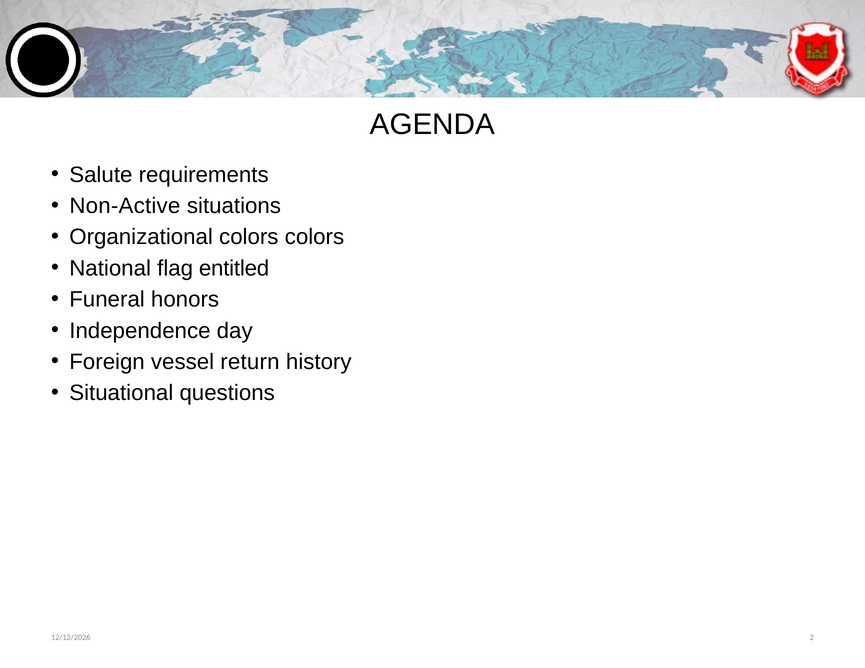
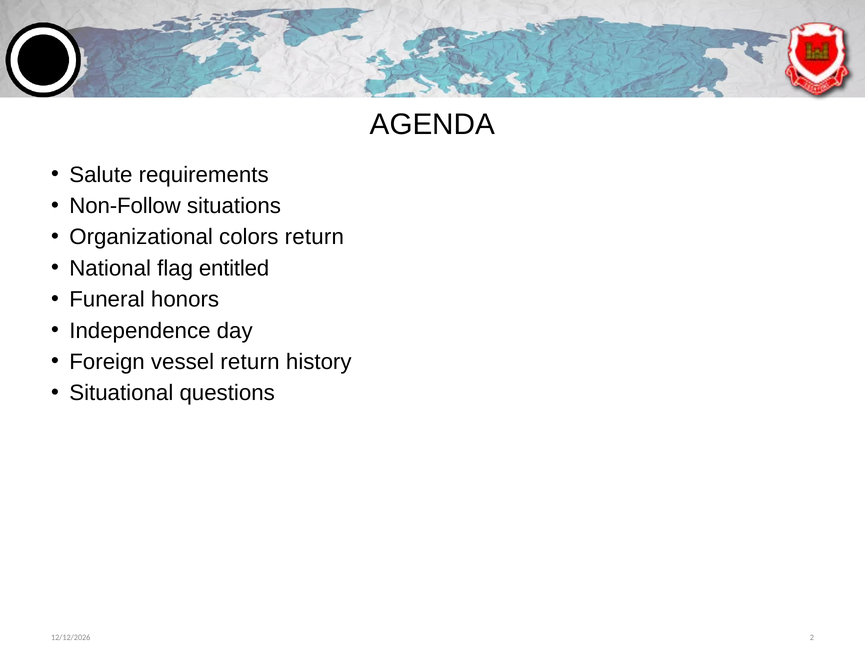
Non-Active: Non-Active -> Non-Follow
colors colors: colors -> return
